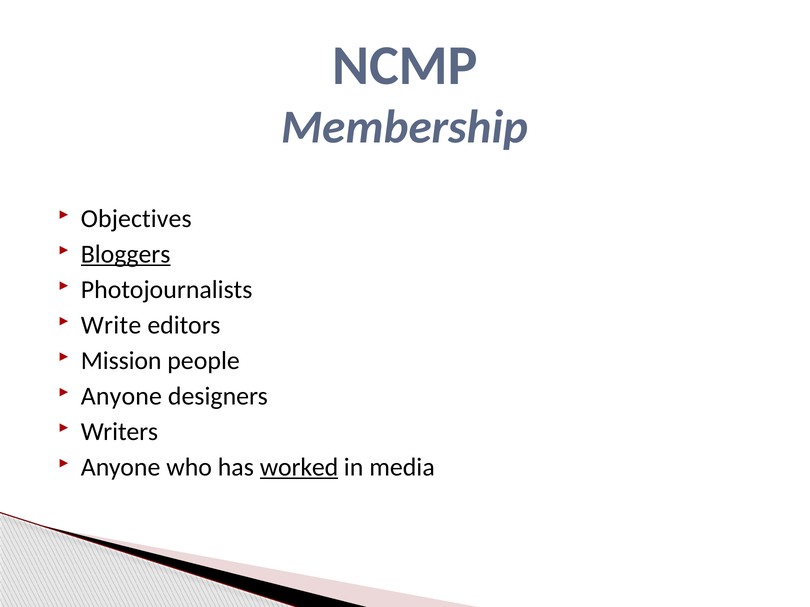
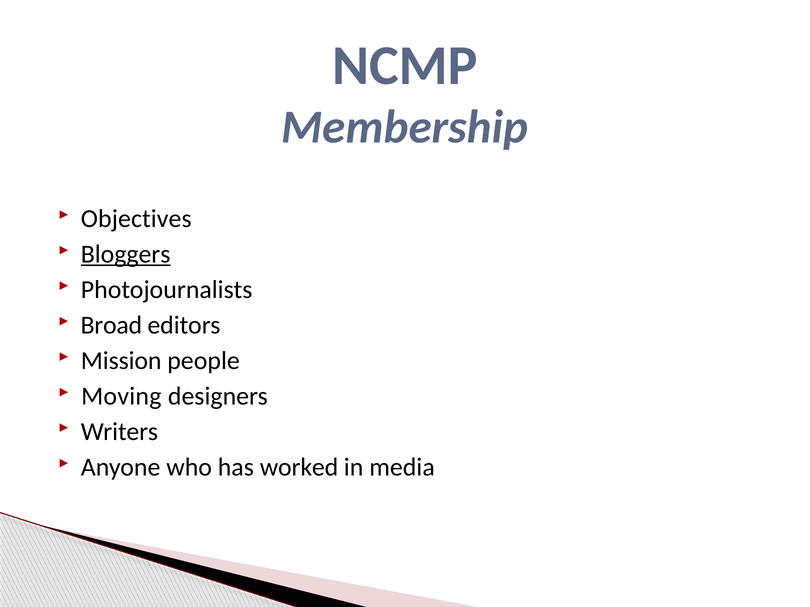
Write: Write -> Broad
Anyone at (121, 396): Anyone -> Moving
worked underline: present -> none
